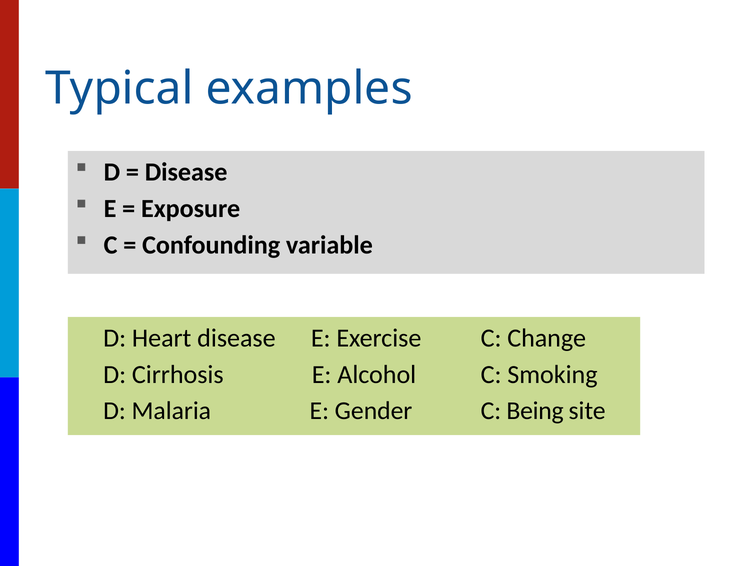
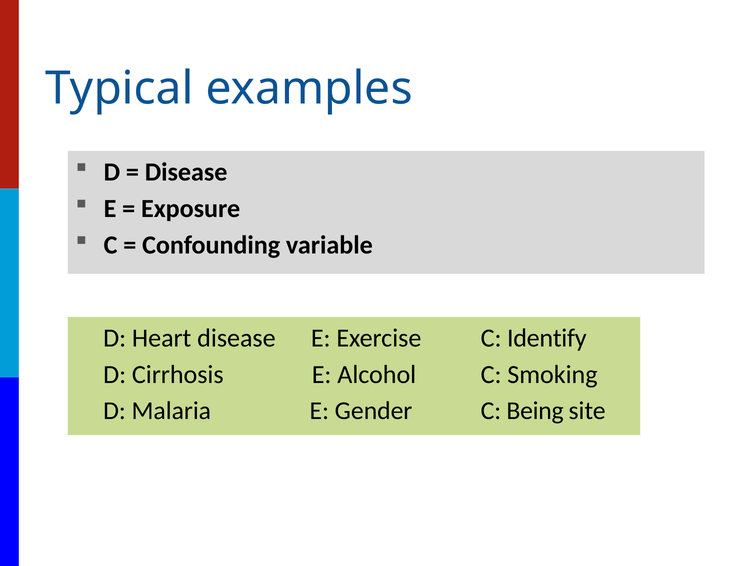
Change: Change -> Identify
